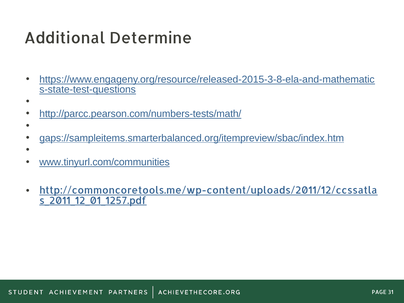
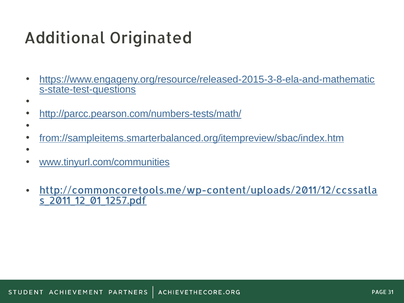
Determine: Determine -> Originated
gaps://sampleitems.smarterbalanced.org/itempreview/sbac/index.htm: gaps://sampleitems.smarterbalanced.org/itempreview/sbac/index.htm -> from://sampleitems.smarterbalanced.org/itempreview/sbac/index.htm
